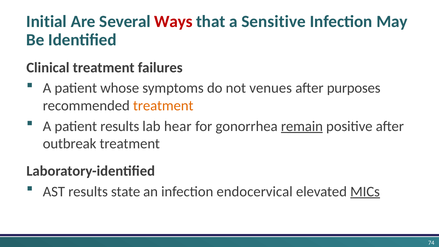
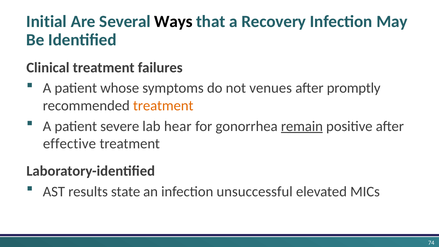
Ways colour: red -> black
Sensitive: Sensitive -> Recovery
purposes: purposes -> promptly
patient results: results -> severe
outbreak: outbreak -> effective
endocervical: endocervical -> unsuccessful
MICs underline: present -> none
